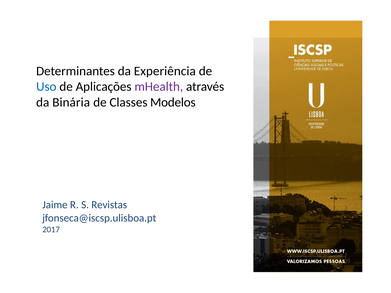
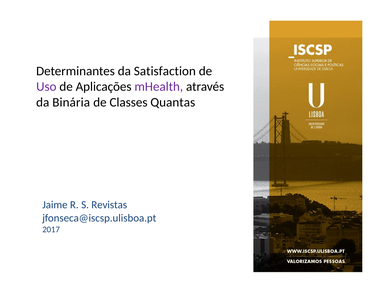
Experiência: Experiência -> Satisfaction
Uso colour: blue -> purple
Modelos: Modelos -> Quantas
